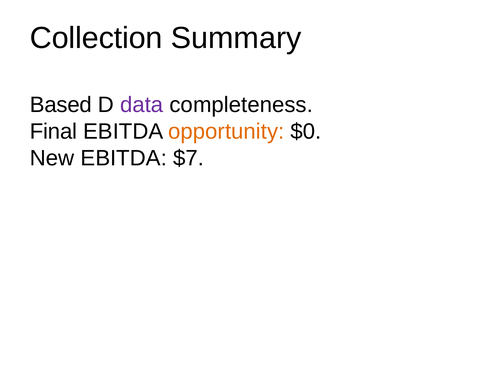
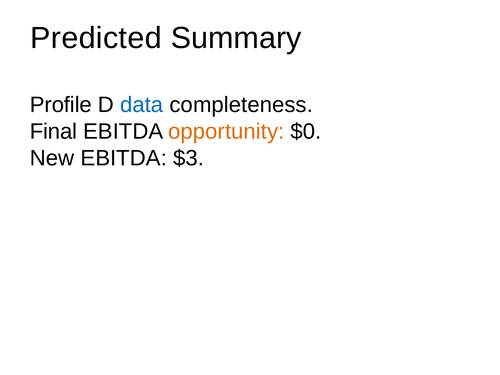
Collection: Collection -> Predicted
Based: Based -> Profile
data colour: purple -> blue
$7: $7 -> $3
